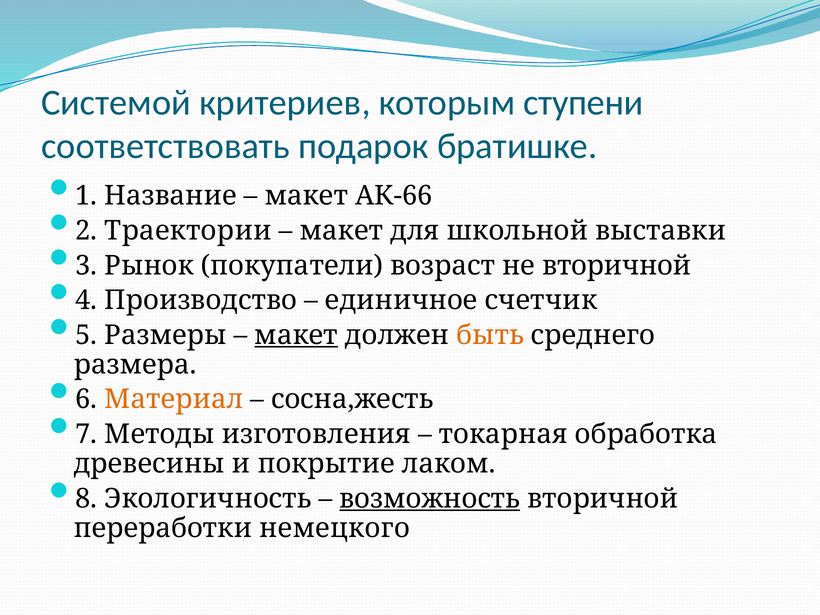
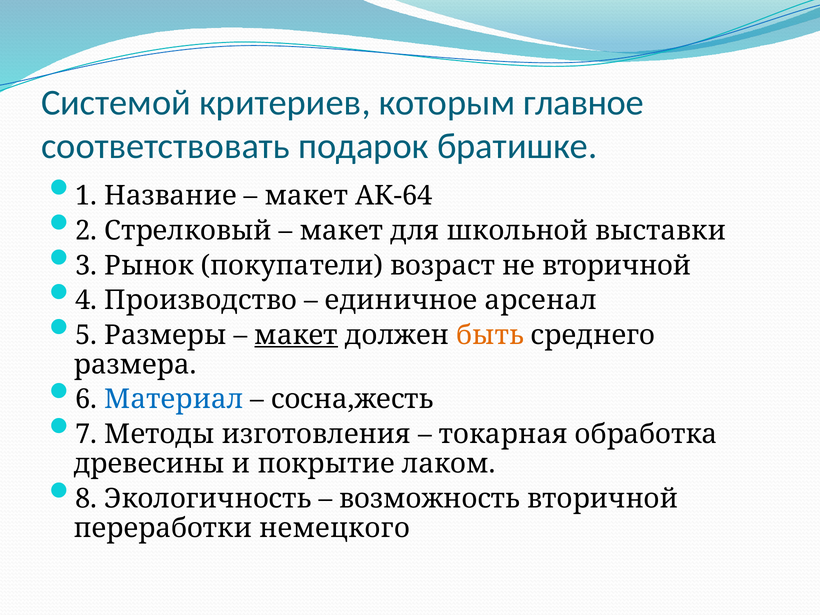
ступени: ступени -> главное
АК-66: АК-66 -> АК-64
Траектории: Траектории -> Стрелковый
счетчик: счетчик -> арсенал
Материал colour: orange -> blue
возможность underline: present -> none
